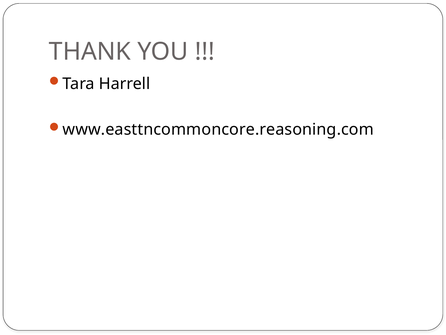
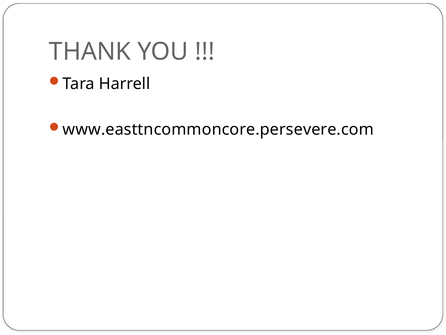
www.easttncommoncore.reasoning.com: www.easttncommoncore.reasoning.com -> www.easttncommoncore.persevere.com
